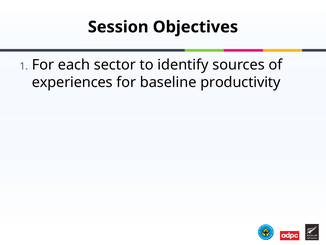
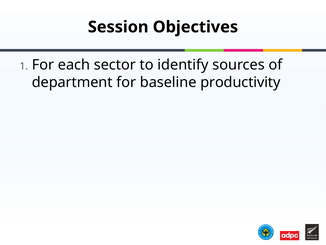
experiences: experiences -> department
